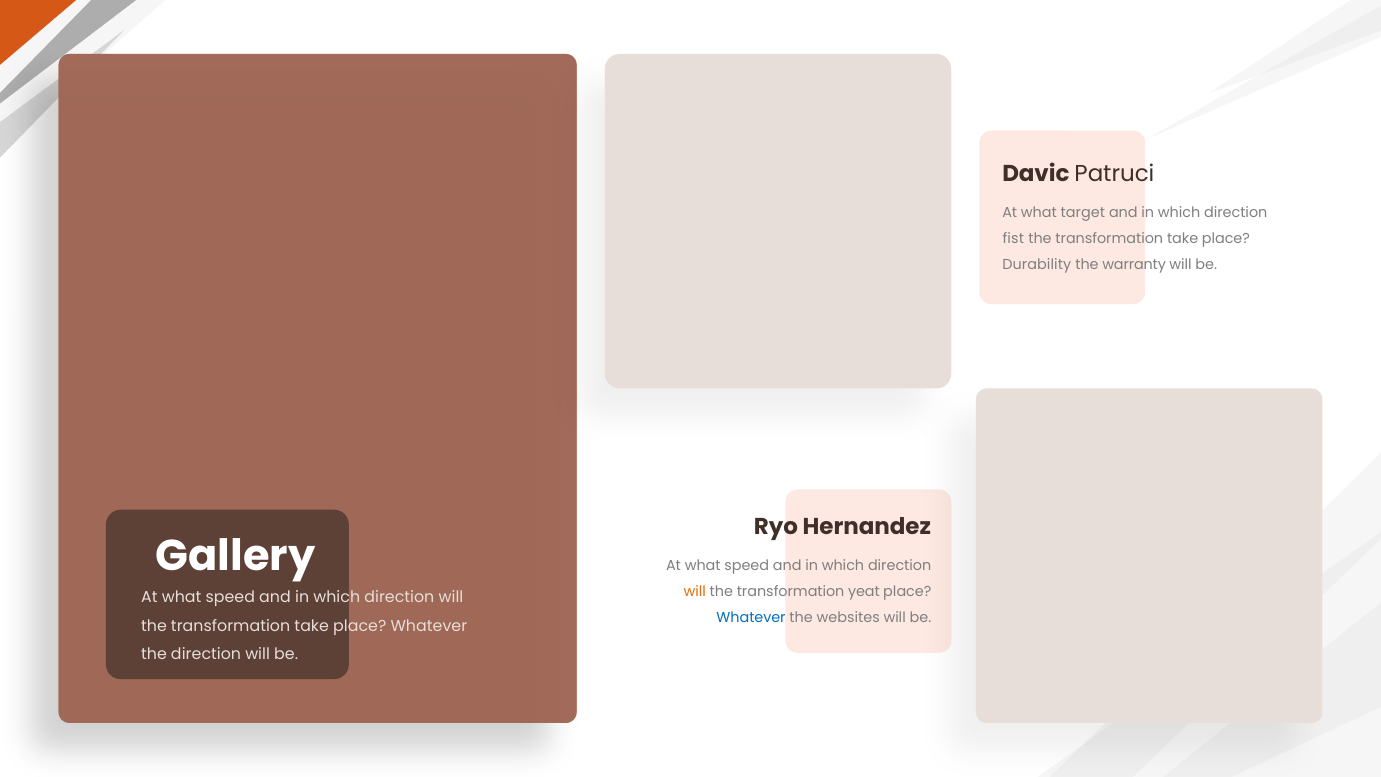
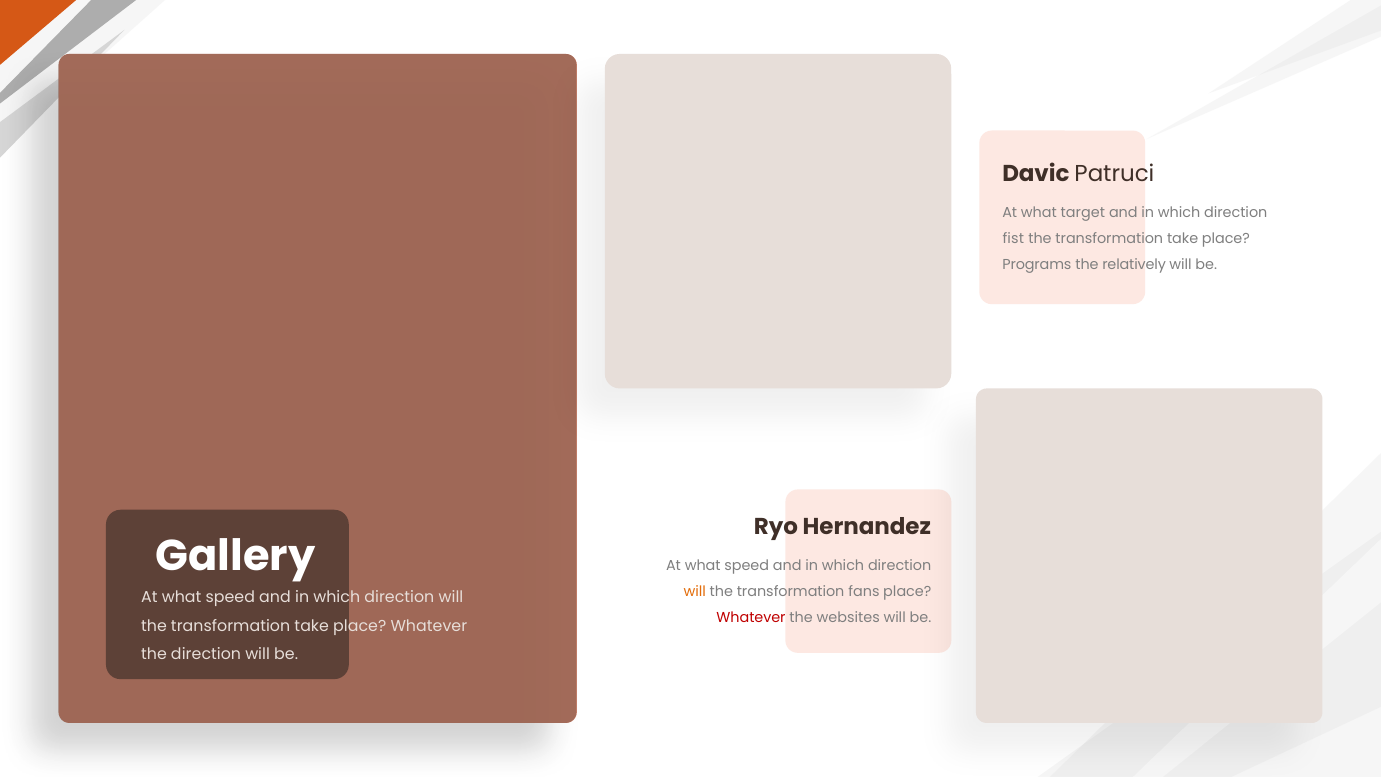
Durability: Durability -> Programs
warranty: warranty -> relatively
yeat: yeat -> fans
Whatever at (751, 617) colour: blue -> red
